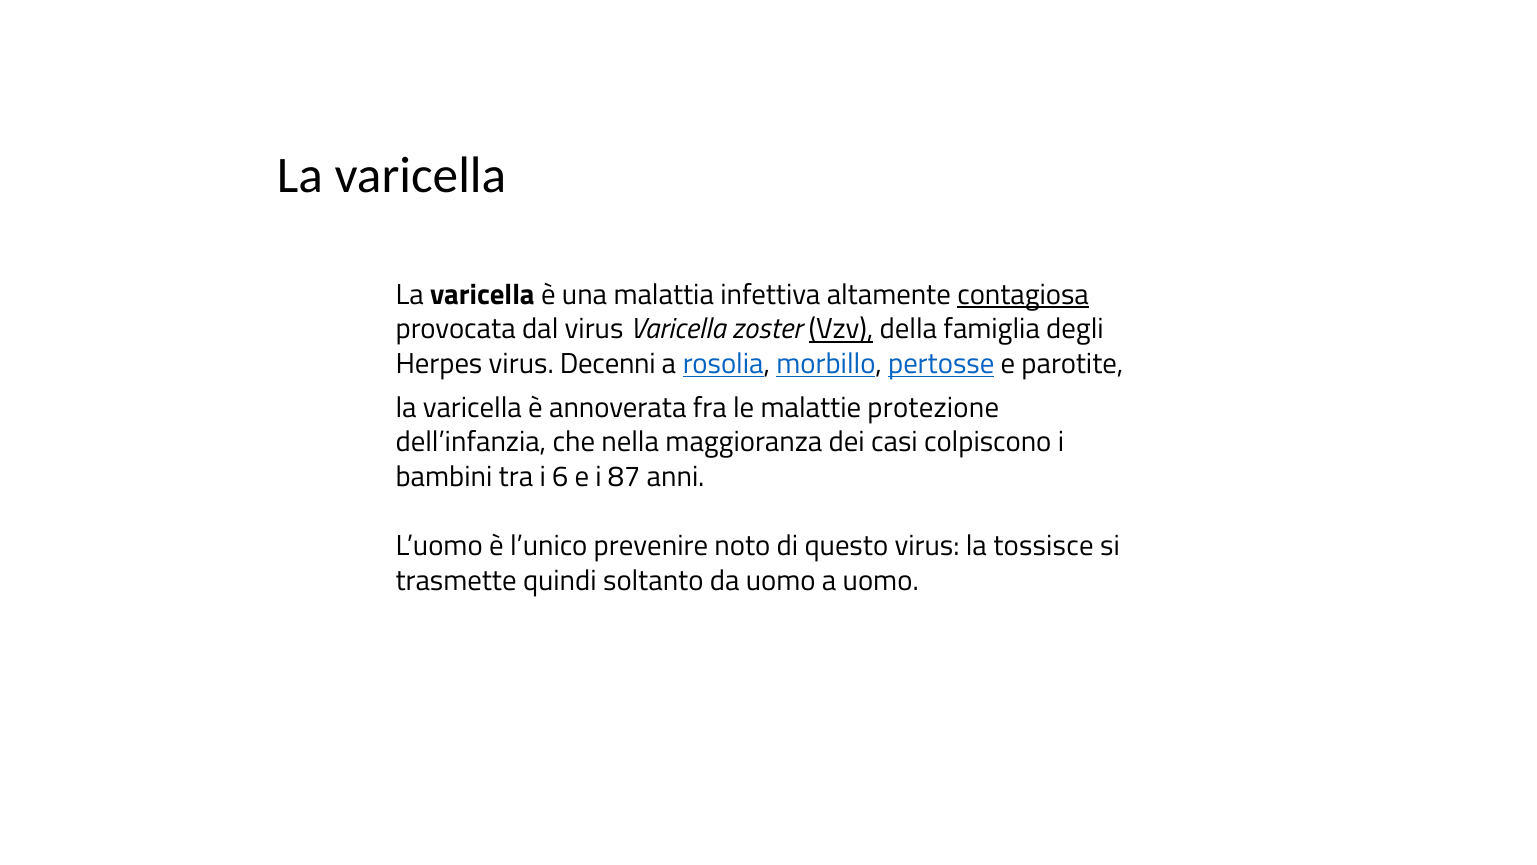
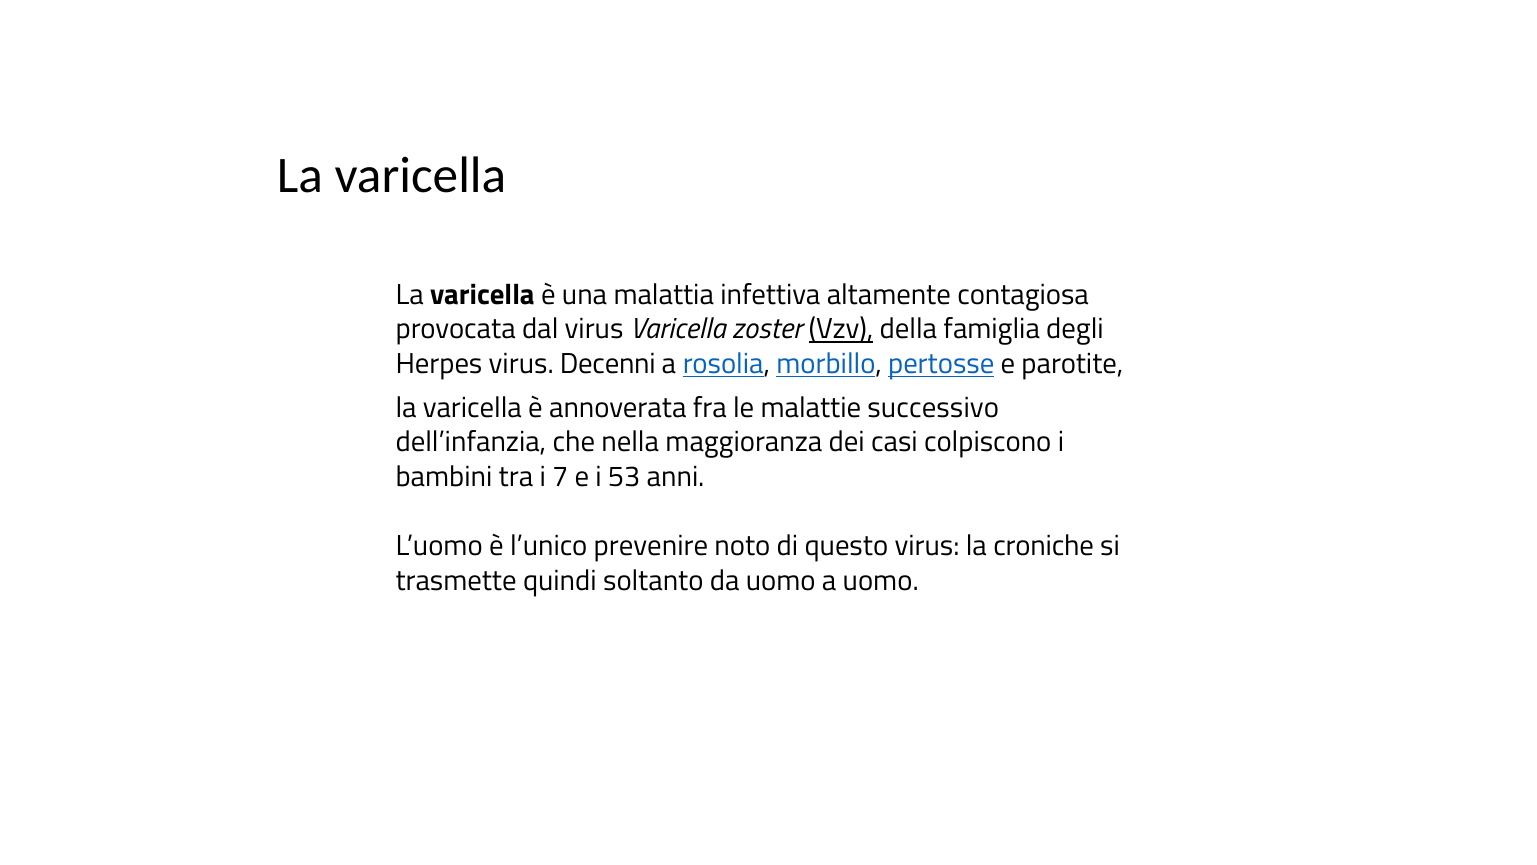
contagiosa underline: present -> none
protezione: protezione -> successivo
6: 6 -> 7
87: 87 -> 53
tossisce: tossisce -> croniche
